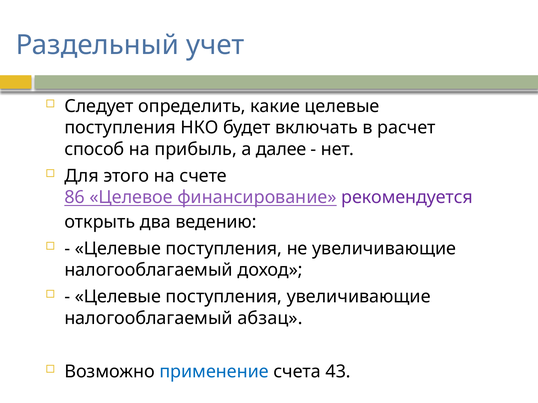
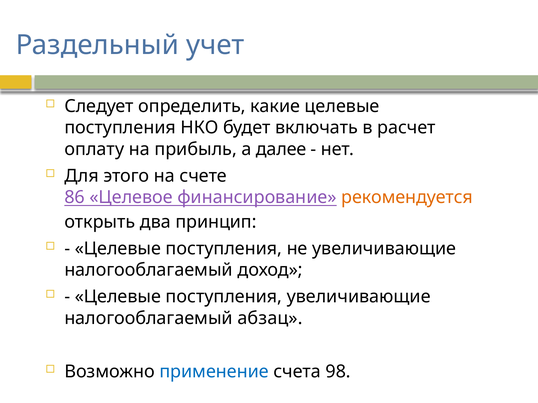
способ: способ -> оплату
рекомендуется colour: purple -> orange
ведению: ведению -> принцип
43: 43 -> 98
